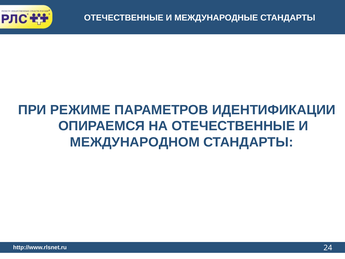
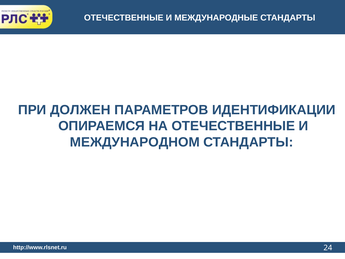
РЕЖИМЕ: РЕЖИМЕ -> ДОЛЖЕН
